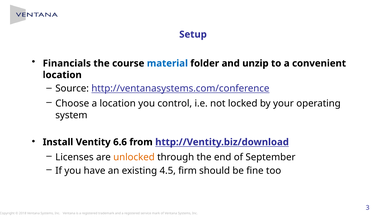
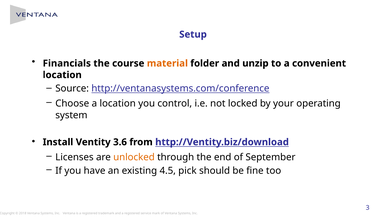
material colour: blue -> orange
6.6: 6.6 -> 3.6
firm: firm -> pick
